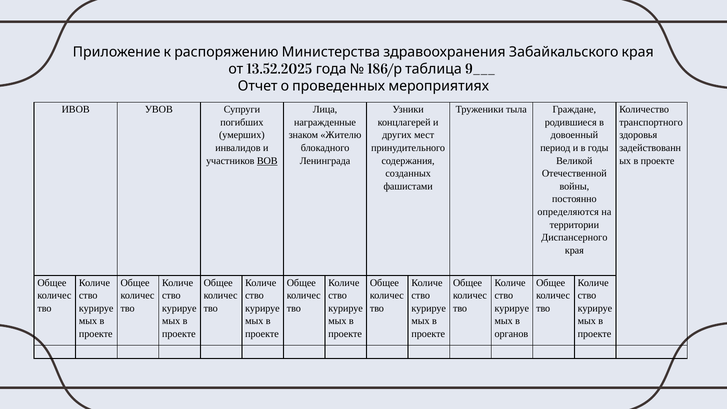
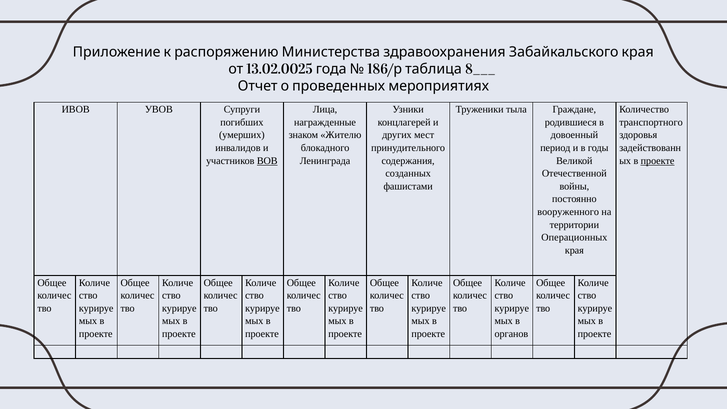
13.52.2025: 13.52.2025 -> 13.02.0025
9___: 9___ -> 8___
проекте at (658, 161) underline: none -> present
определяются: определяются -> вооруженного
Диспансерного: Диспансерного -> Операционных
